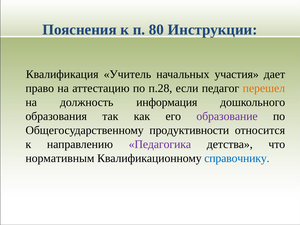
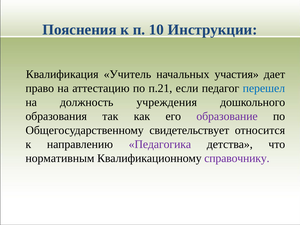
80: 80 -> 10
п.28: п.28 -> п.21
перешел colour: orange -> blue
информация: информация -> учреждения
продуктивности: продуктивности -> свидетельствует
справочнику colour: blue -> purple
